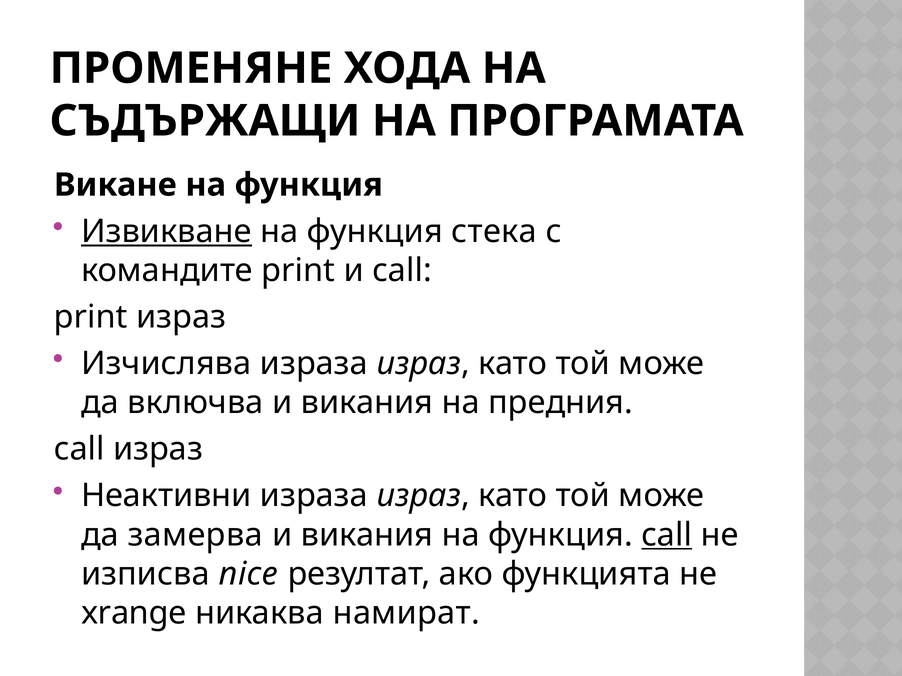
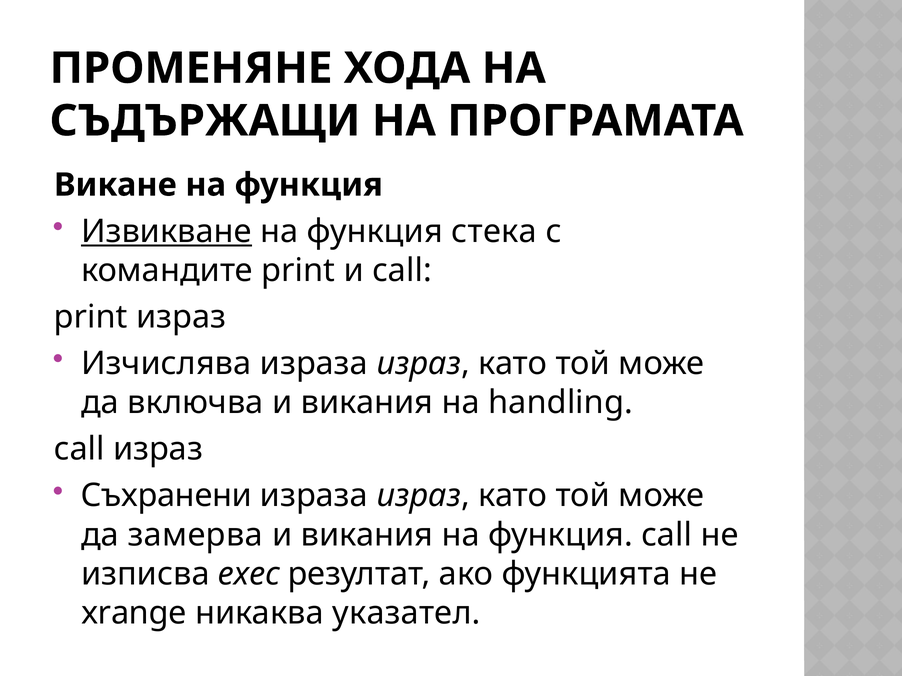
предния: предния -> handling
Неактивни: Неактивни -> Съхранени
call at (667, 535) underline: present -> none
nice: nice -> exec
намират: намират -> указател
